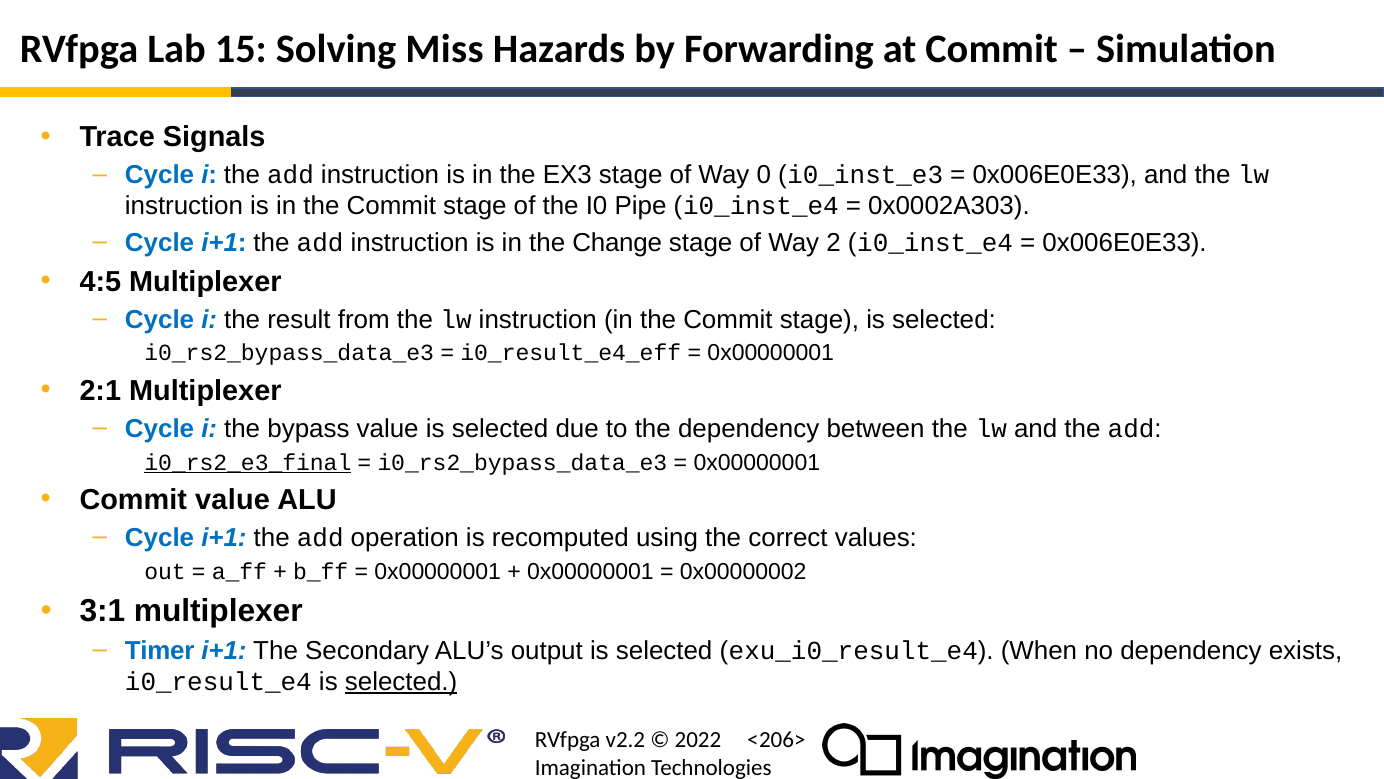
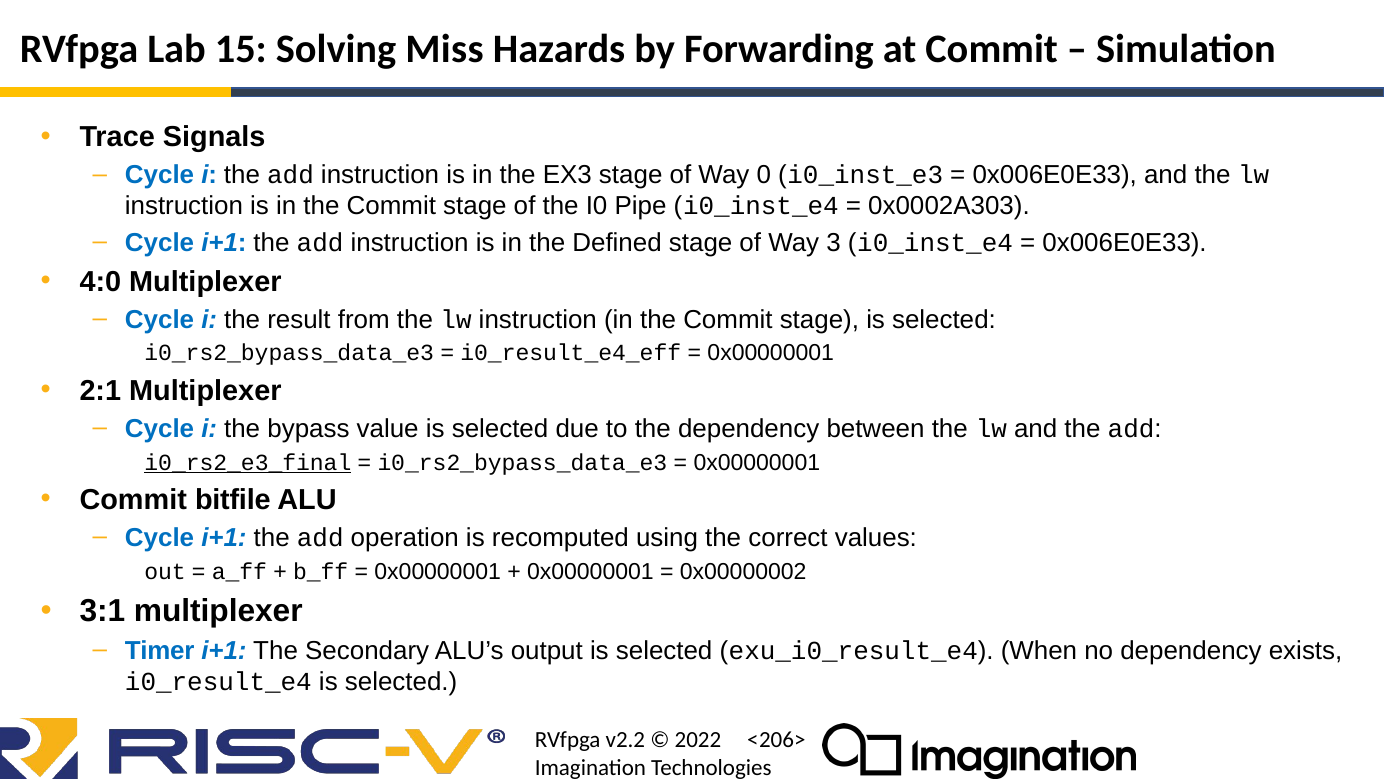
Change: Change -> Defined
2: 2 -> 3
4:5: 4:5 -> 4:0
Commit value: value -> bitfile
selected at (401, 681) underline: present -> none
